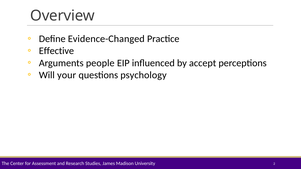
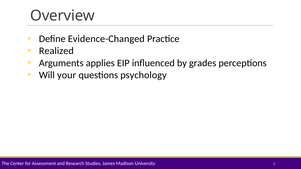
Effective: Effective -> Realized
people: people -> applies
accept: accept -> grades
